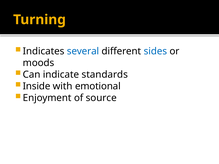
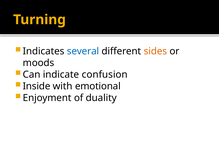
sides colour: blue -> orange
standards: standards -> confusion
source: source -> duality
